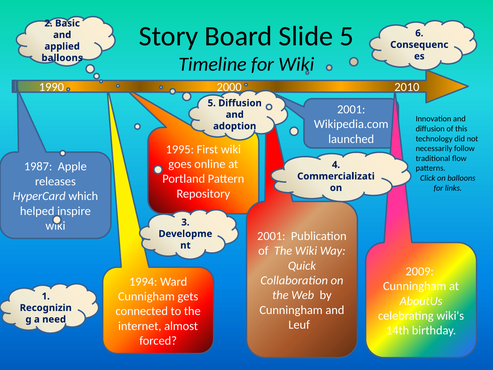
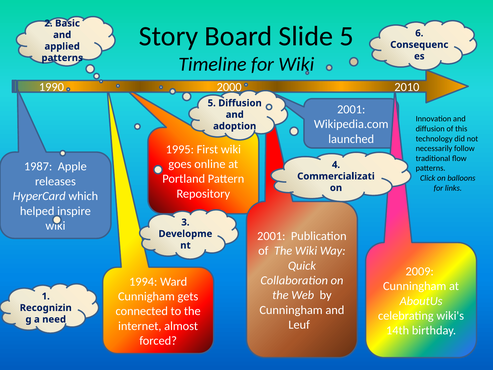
balloons at (62, 58): balloons -> patterns
